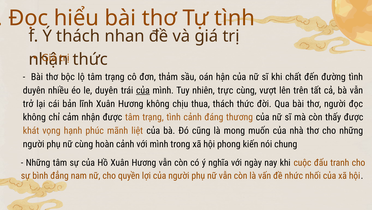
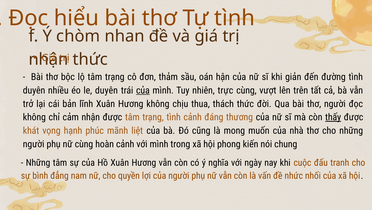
Ý thách: thách -> chòm
chất: chất -> giản
thấy underline: none -> present
